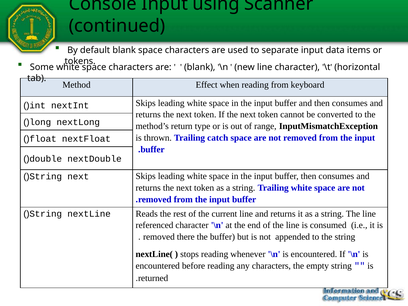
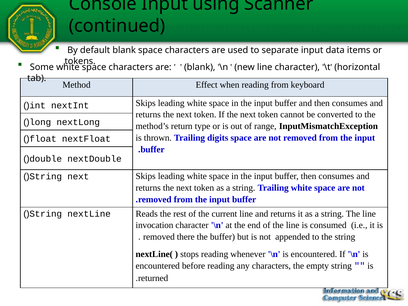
catch: catch -> digits
referenced: referenced -> invocation
